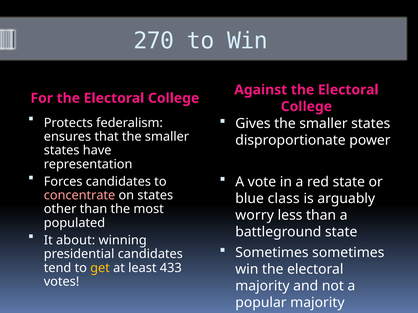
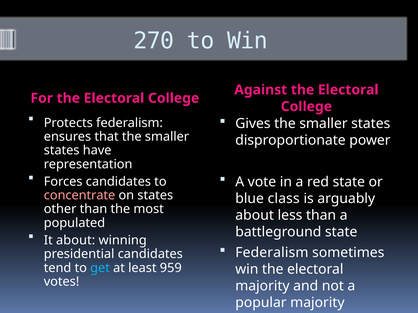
worry at (255, 216): worry -> about
Sometimes at (272, 253): Sometimes -> Federalism
get colour: yellow -> light blue
433: 433 -> 959
